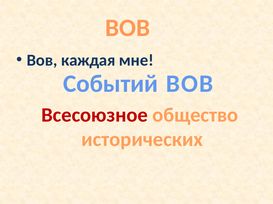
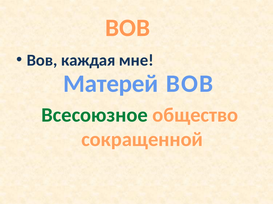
Событий: Событий -> Матерей
Всесоюзное colour: red -> green
исторических: исторических -> сокращенной
